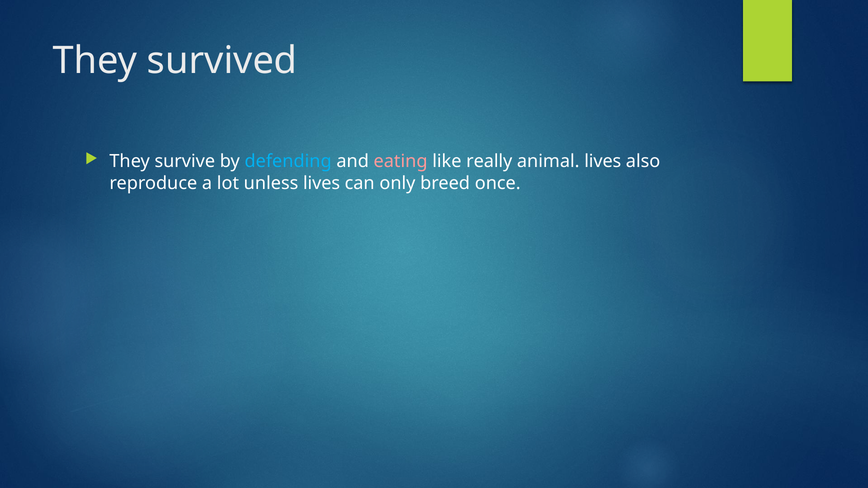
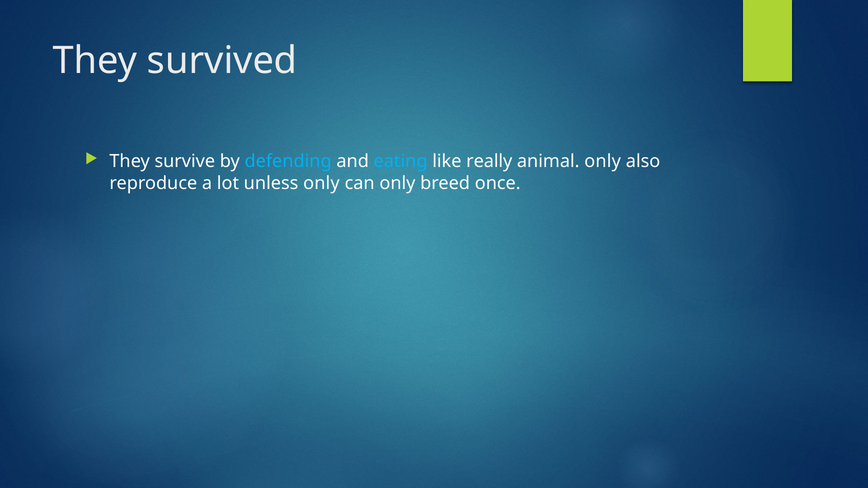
eating colour: pink -> light blue
animal lives: lives -> only
unless lives: lives -> only
